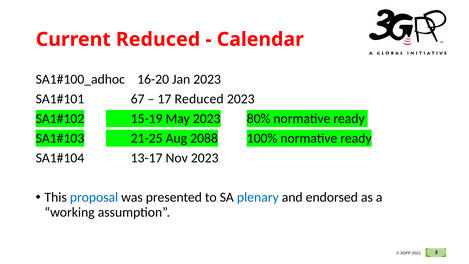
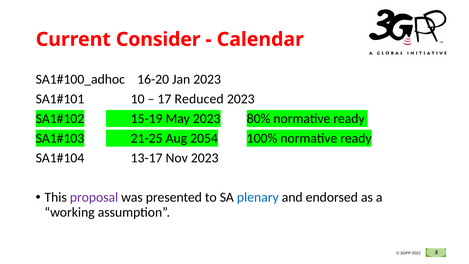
Current Reduced: Reduced -> Consider
67: 67 -> 10
2088: 2088 -> 2054
proposal colour: blue -> purple
